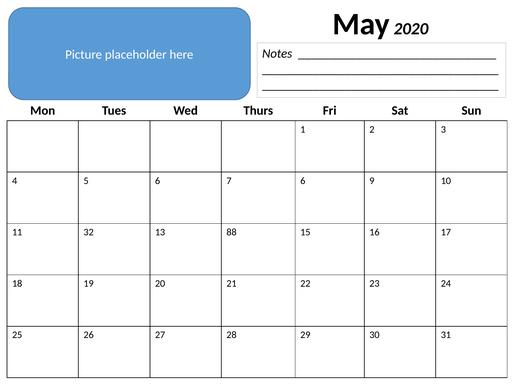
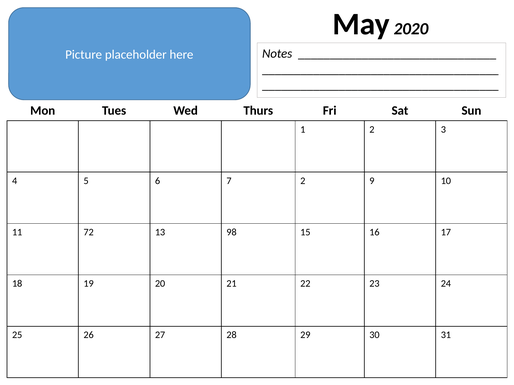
7 6: 6 -> 2
32: 32 -> 72
88: 88 -> 98
